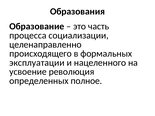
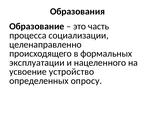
революция: революция -> устройство
полное: полное -> опросу
